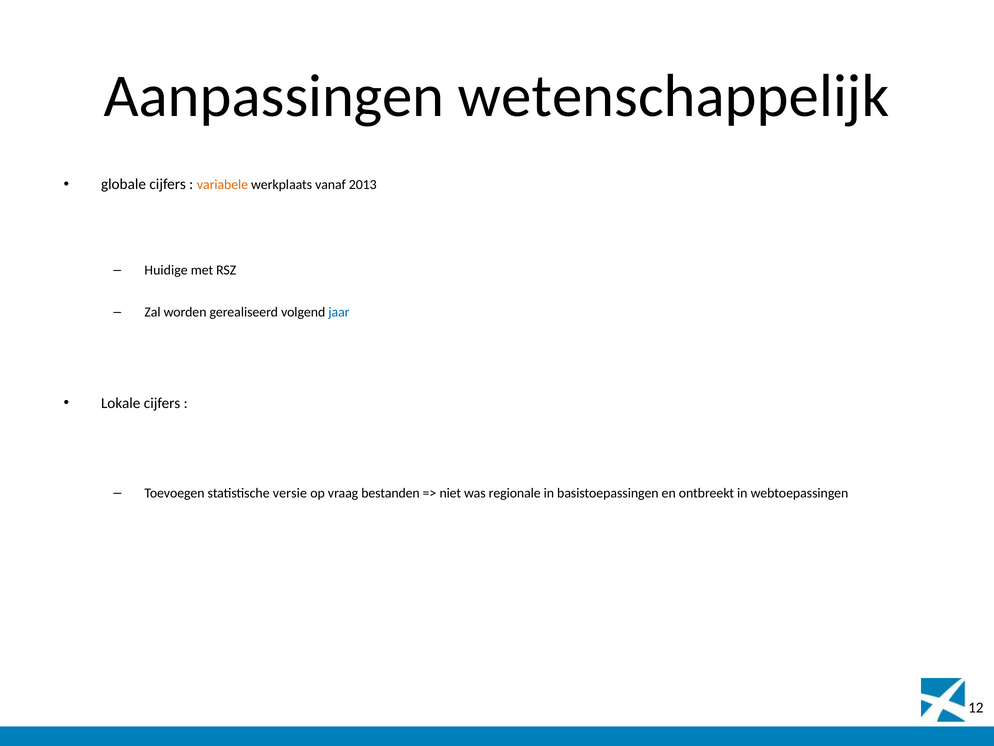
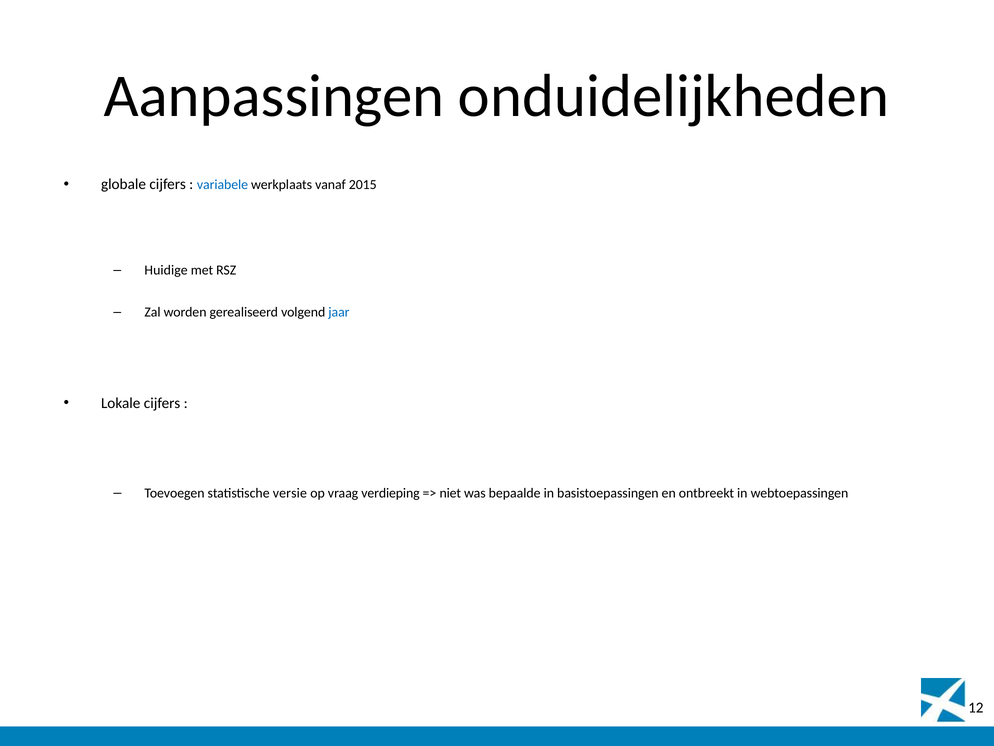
wetenschappelijk: wetenschappelijk -> onduidelijkheden
variabele colour: orange -> blue
2013: 2013 -> 2015
bestanden: bestanden -> verdieping
regionale: regionale -> bepaalde
